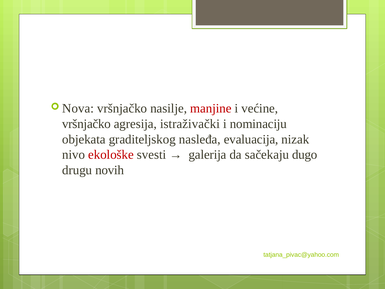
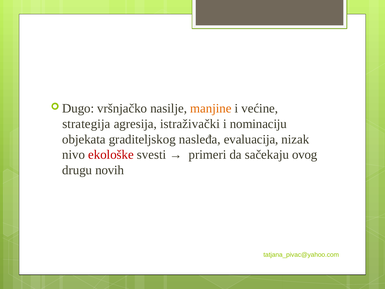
Nova: Nova -> Dugo
manjine colour: red -> orange
vršnjačko at (86, 124): vršnjačko -> strategija
galerija: galerija -> primeri
dugo: dugo -> ovog
